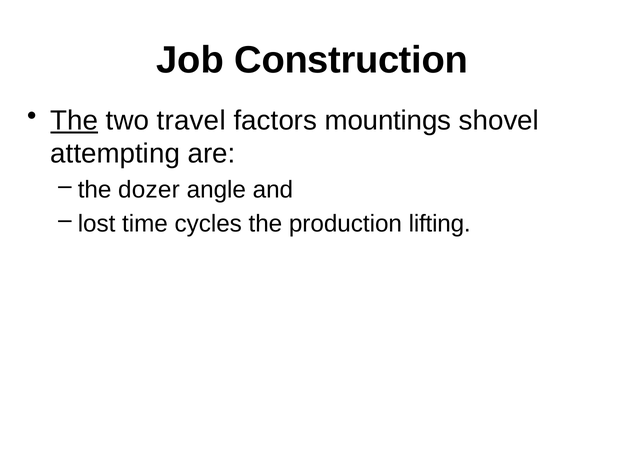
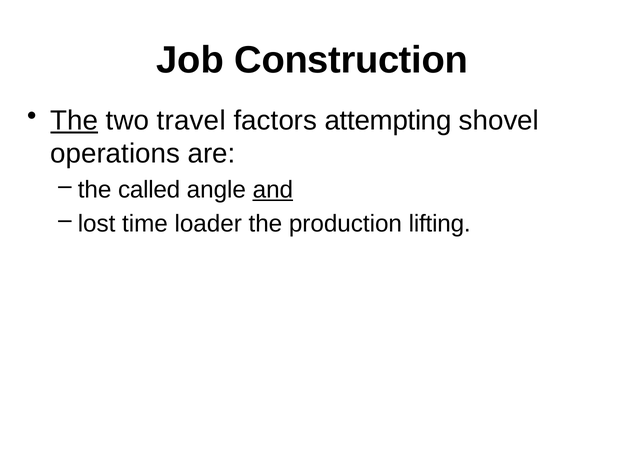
mountings: mountings -> attempting
attempting: attempting -> operations
dozer: dozer -> called
and underline: none -> present
cycles: cycles -> loader
